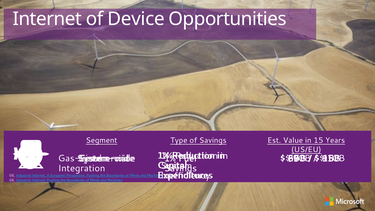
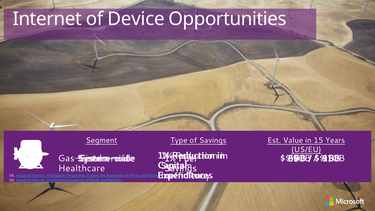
Integration: Integration -> Healthcare
